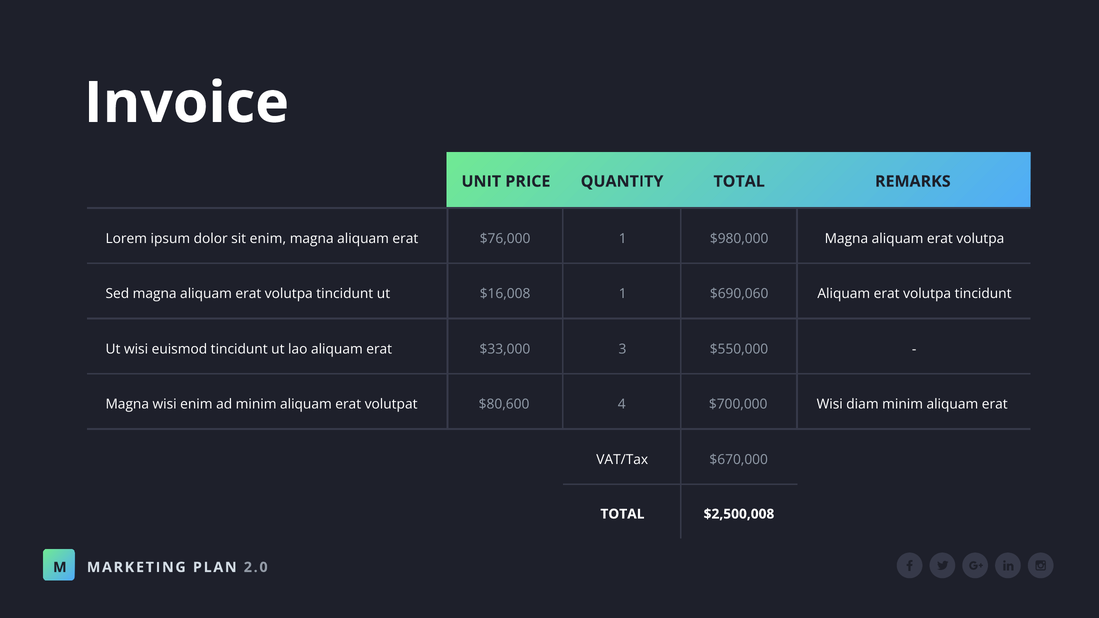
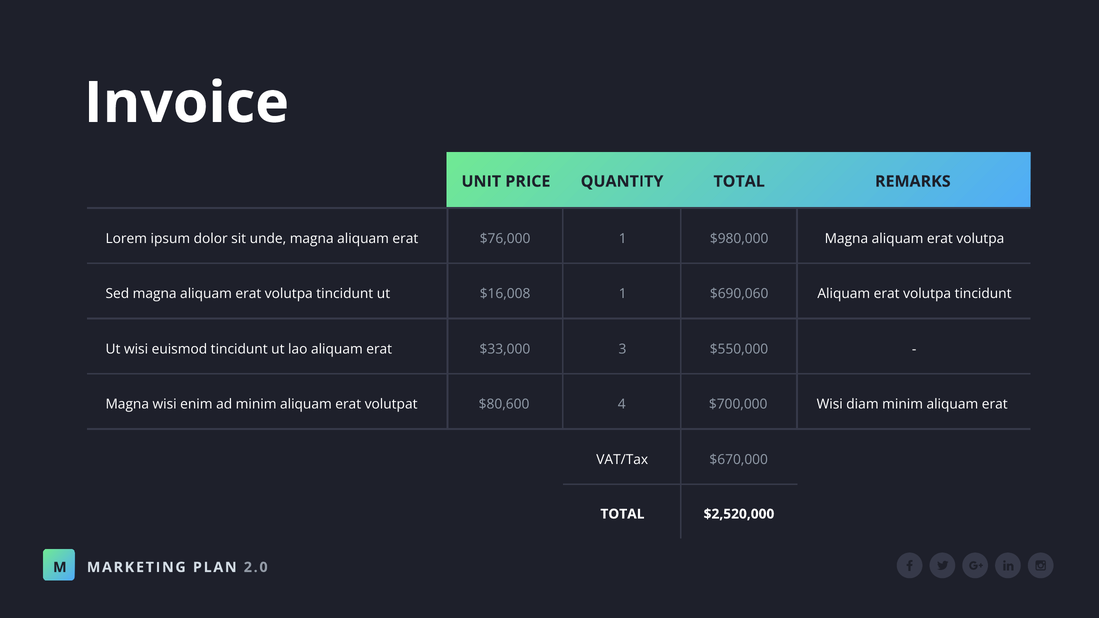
sit enim: enim -> unde
$2,500,008: $2,500,008 -> $2,520,000
